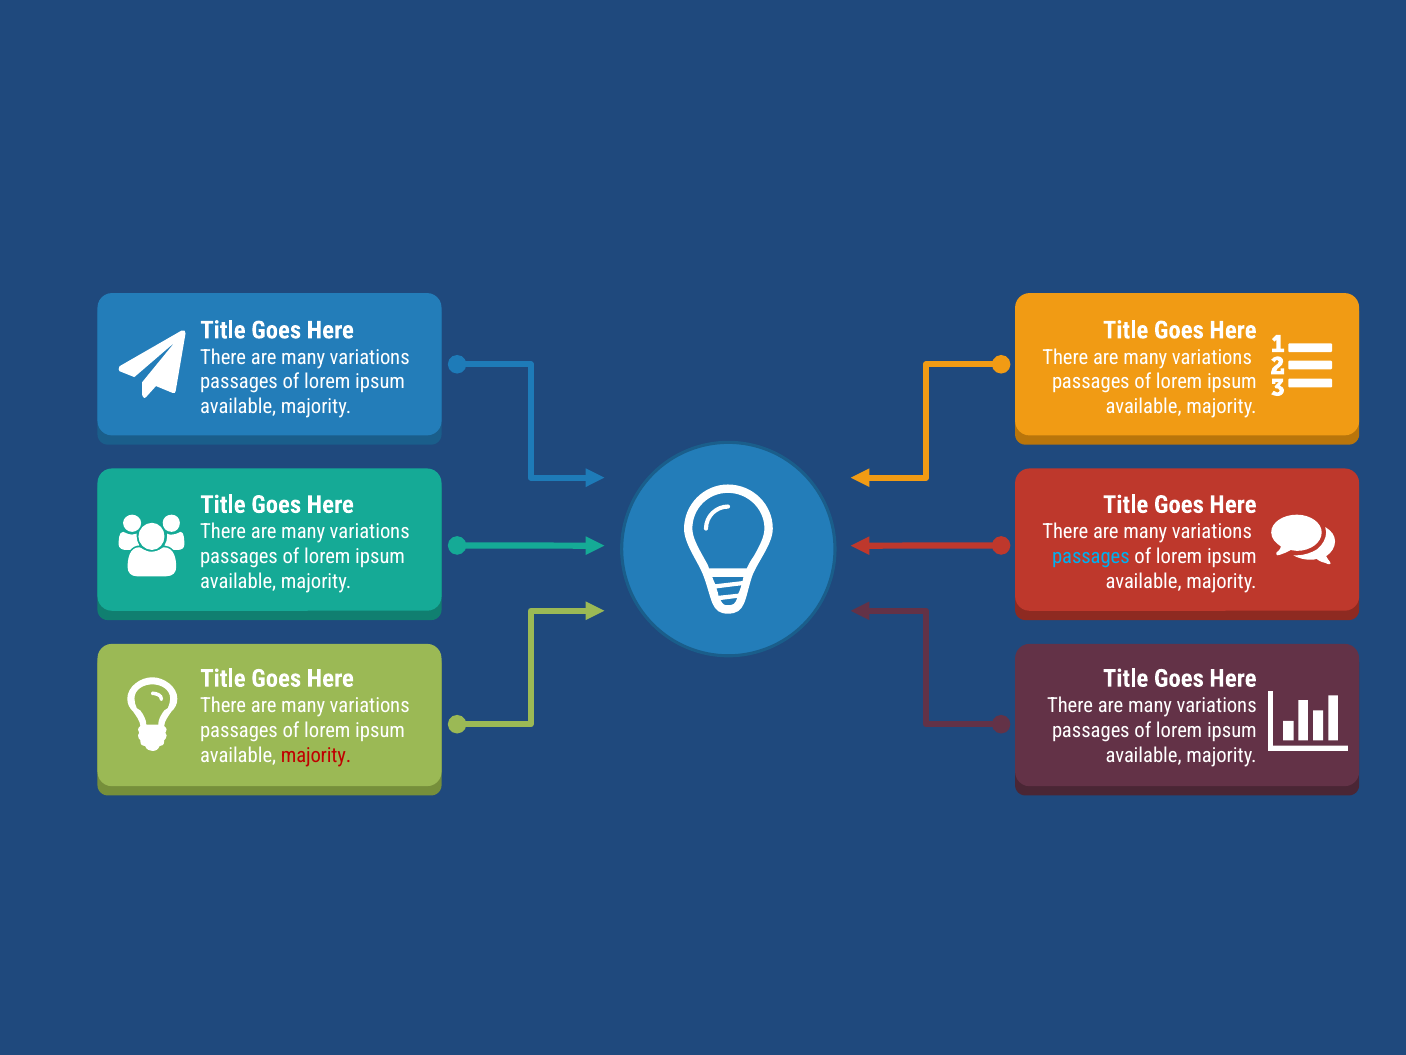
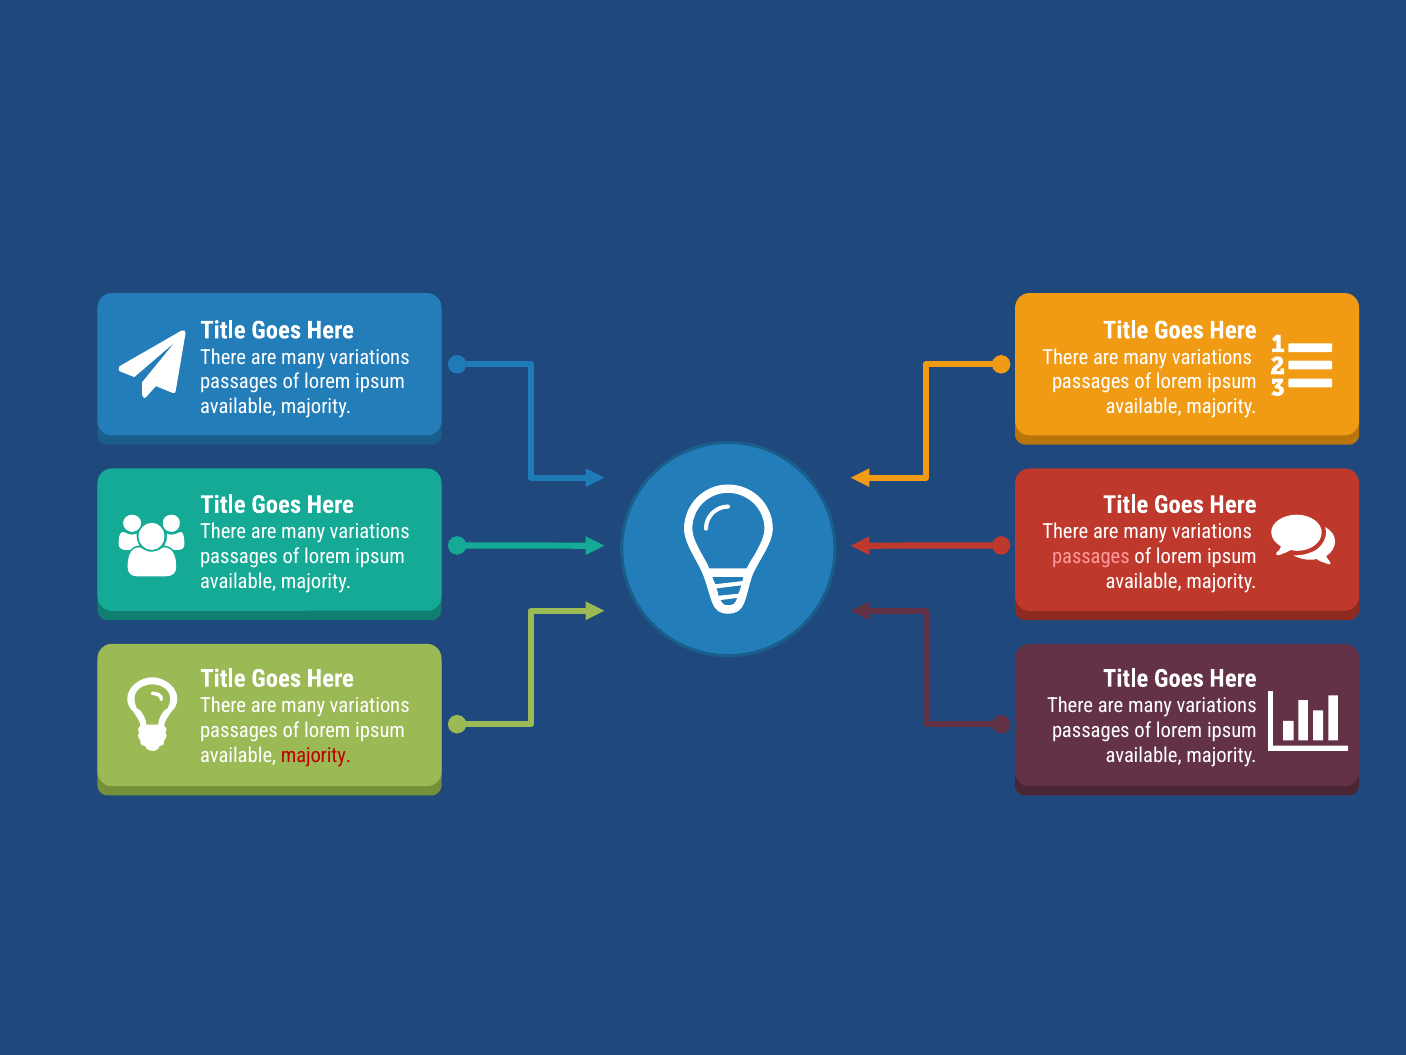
passages at (1091, 556) colour: light blue -> pink
